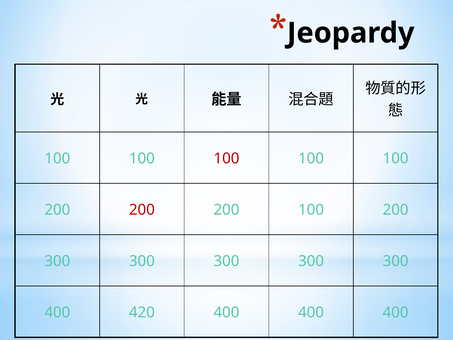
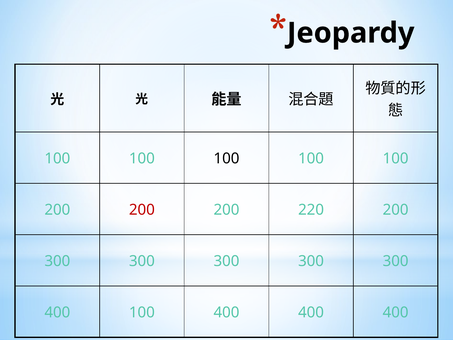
100 at (226, 158) colour: red -> black
200 100: 100 -> 220
400 420: 420 -> 100
